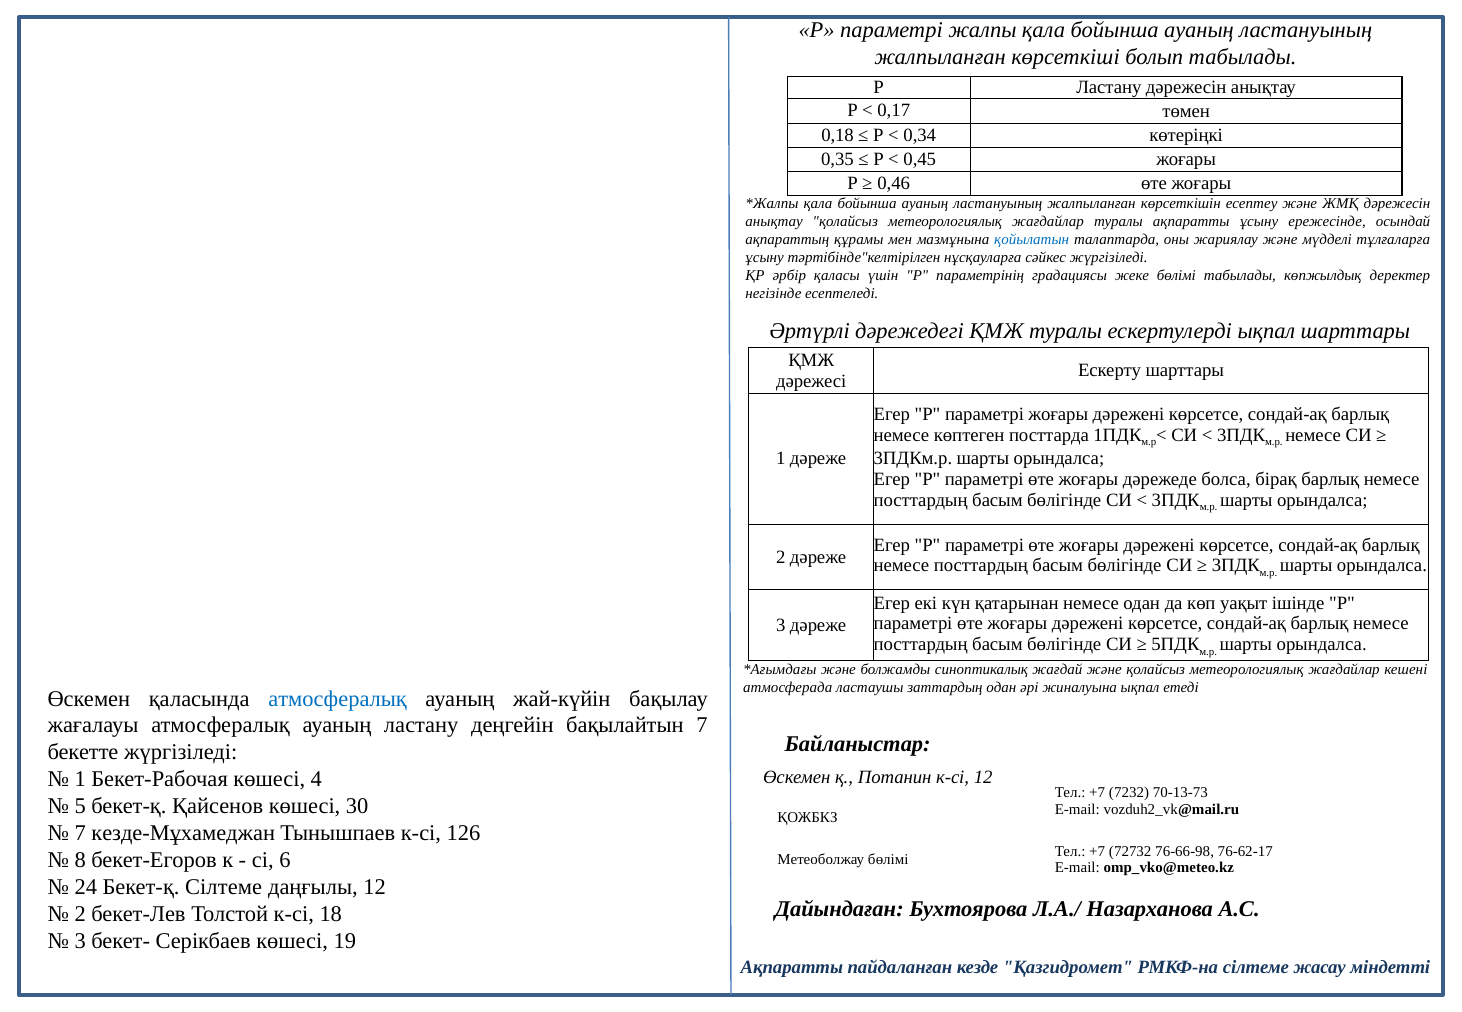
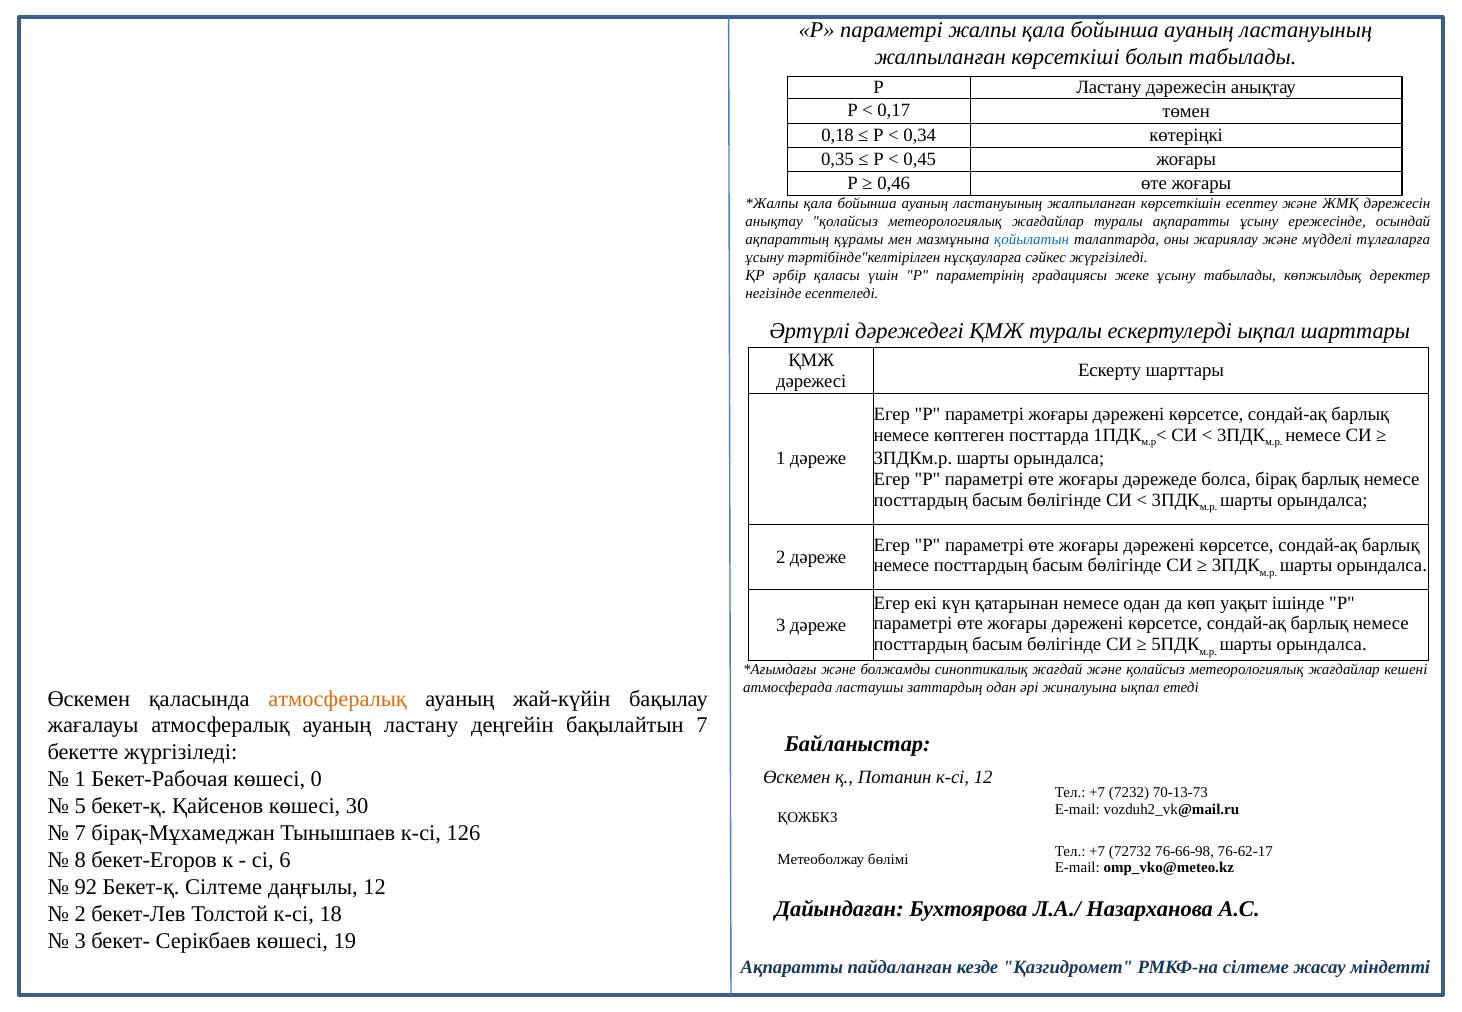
жеке бөлімі: бөлімі -> ұсыну
атмосфералық at (338, 699) colour: blue -> orange
4: 4 -> 0
кезде-Мұхамеджан: кезде-Мұхамеджан -> бірақ-Мұхамеджан
24: 24 -> 92
